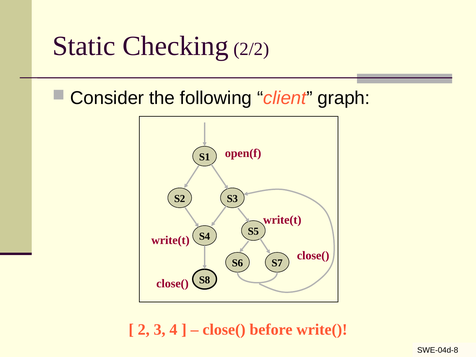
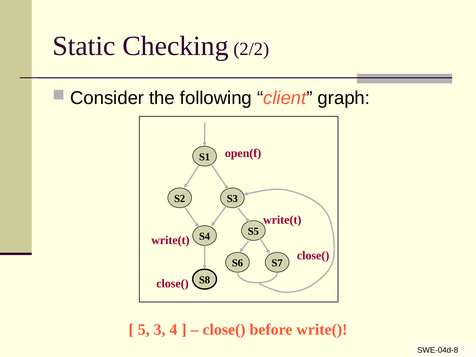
2: 2 -> 5
